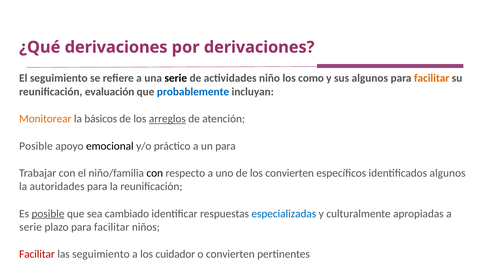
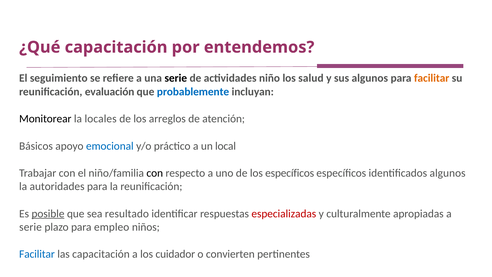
¿Qué derivaciones: derivaciones -> capacitación
por derivaciones: derivaciones -> entendemos
como: como -> salud
Monitorear colour: orange -> black
básicos: básicos -> locales
arreglos underline: present -> none
Posible at (36, 146): Posible -> Básicos
emocional colour: black -> blue
un para: para -> local
los convierten: convierten -> específicos
cambiado: cambiado -> resultado
especializadas colour: blue -> red
plazo para facilitar: facilitar -> empleo
Facilitar at (37, 254) colour: red -> blue
las seguimiento: seguimiento -> capacitación
